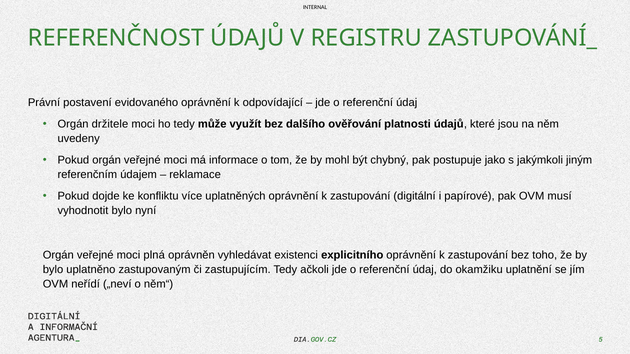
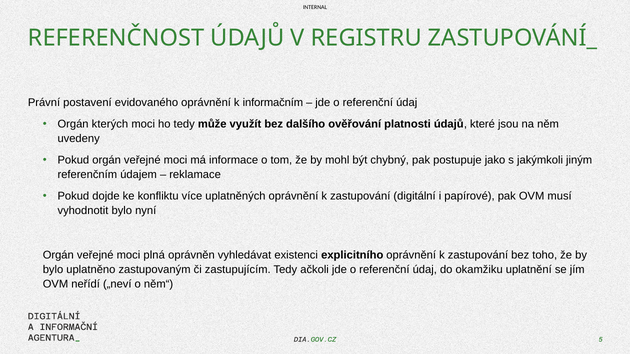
odpovídající: odpovídající -> informačním
držitele: držitele -> kterých
